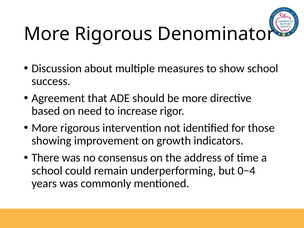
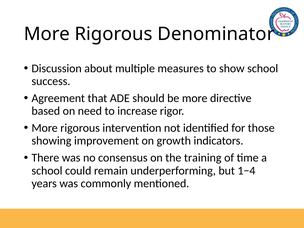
address: address -> training
0−4: 0−4 -> 1−4
